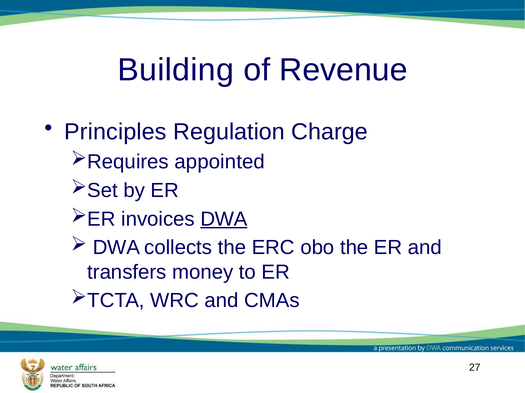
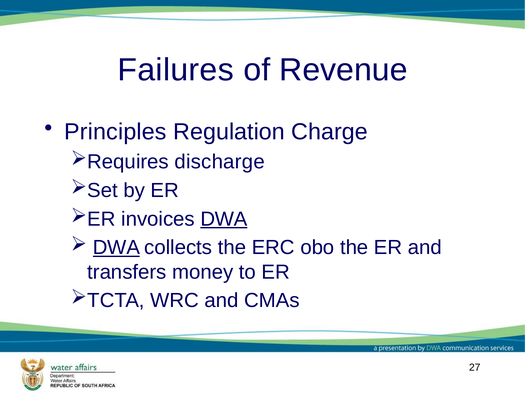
Building: Building -> Failures
appointed: appointed -> discharge
DWA at (116, 248) underline: none -> present
